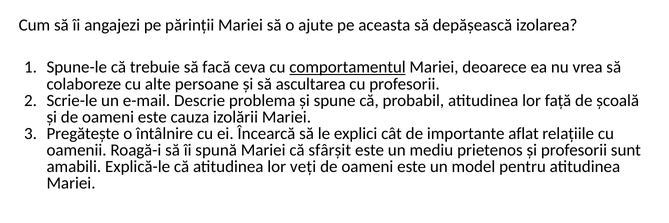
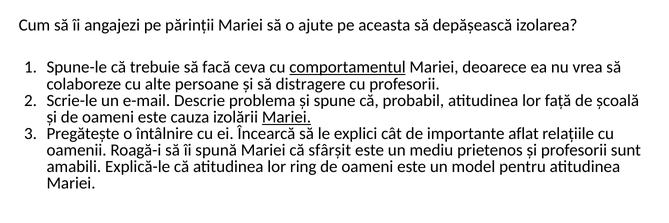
ascultarea: ascultarea -> distragere
Mariei at (286, 117) underline: none -> present
veți: veți -> ring
